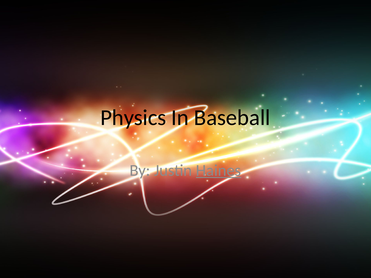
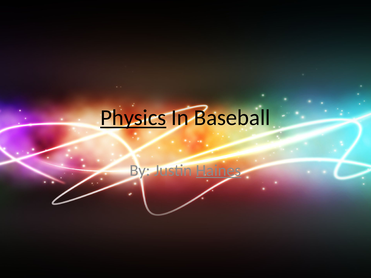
Physics underline: none -> present
